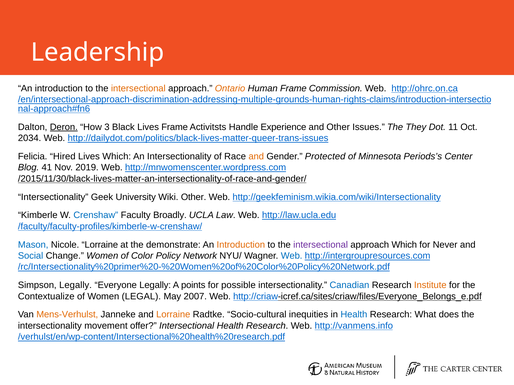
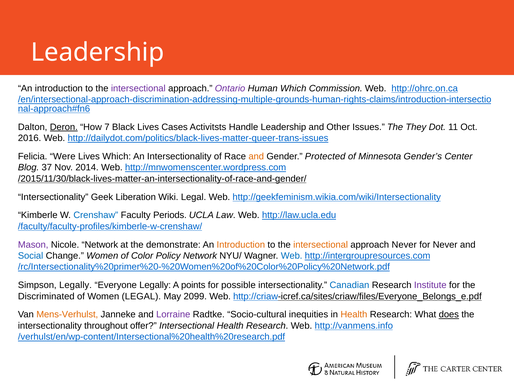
intersectional at (138, 88) colour: orange -> purple
Ontario colour: orange -> purple
Human Frame: Frame -> Which
3: 3 -> 7
Lives Frame: Frame -> Cases
Handle Experience: Experience -> Leadership
2034: 2034 -> 2016
Hired: Hired -> Were
Periods’s: Periods’s -> Gender’s
41: 41 -> 37
2019: 2019 -> 2014
University: University -> Liberation
Wiki Other: Other -> Legal
Broadly: Broadly -> Periods
Mason colour: blue -> purple
Nicole Lorraine: Lorraine -> Network
intersectional at (321, 245) colour: purple -> orange
approach Which: Which -> Never
Institute colour: orange -> purple
Contextualize: Contextualize -> Discriminated
2007: 2007 -> 2099
Lorraine at (173, 315) colour: orange -> purple
Health at (354, 315) colour: blue -> orange
does underline: none -> present
movement: movement -> throughout
